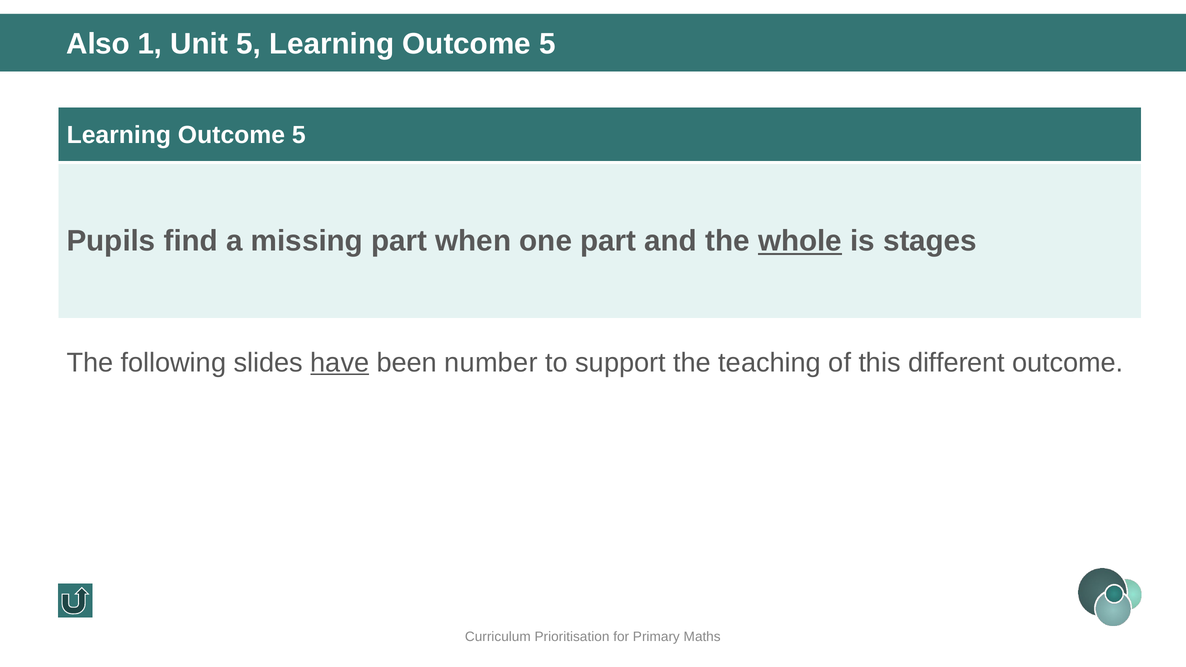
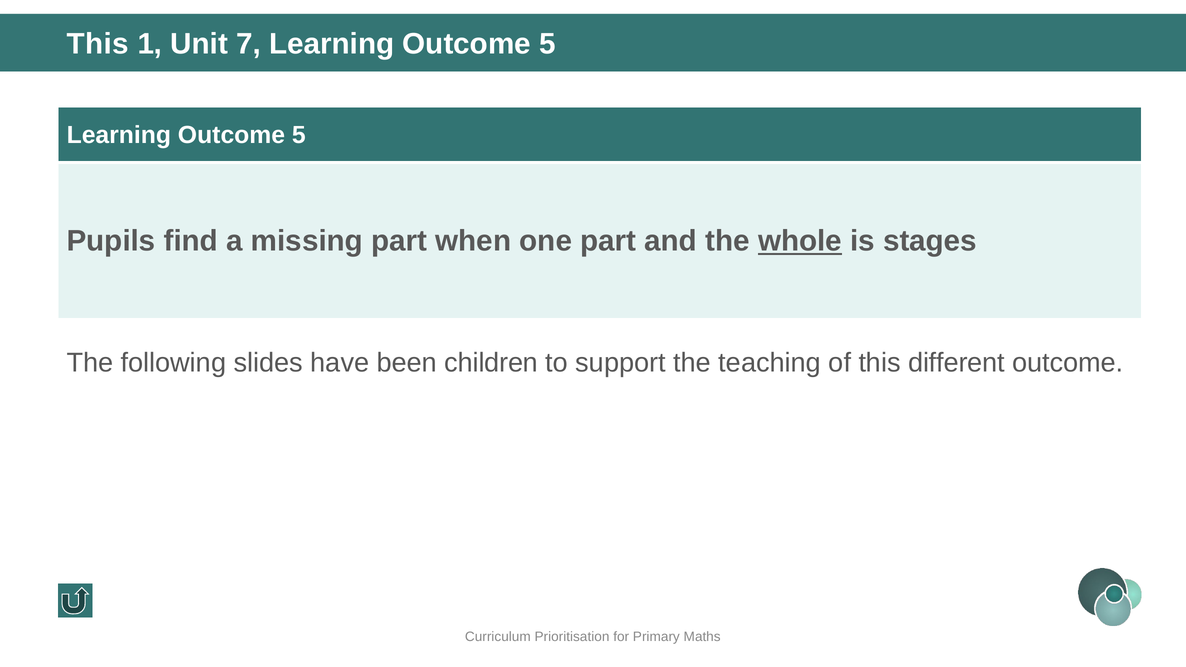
Also at (98, 44): Also -> This
Unit 5: 5 -> 7
have underline: present -> none
number: number -> children
